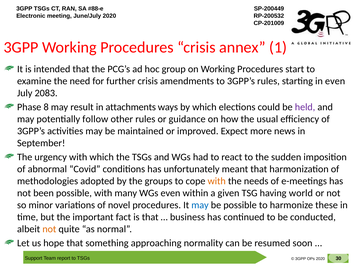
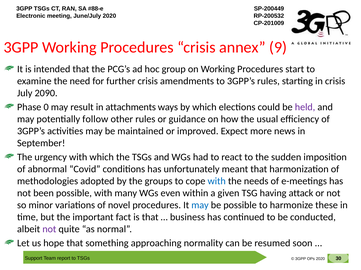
1: 1 -> 9
in even: even -> crisis
2083: 2083 -> 2090
8: 8 -> 0
with at (217, 182) colour: orange -> blue
world: world -> attack
not at (49, 230) colour: orange -> purple
